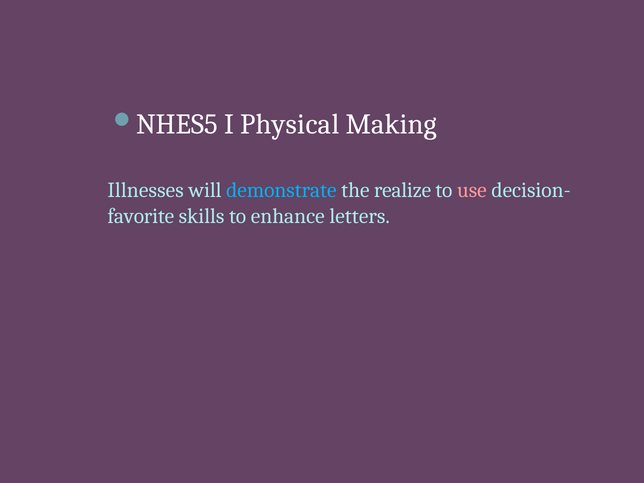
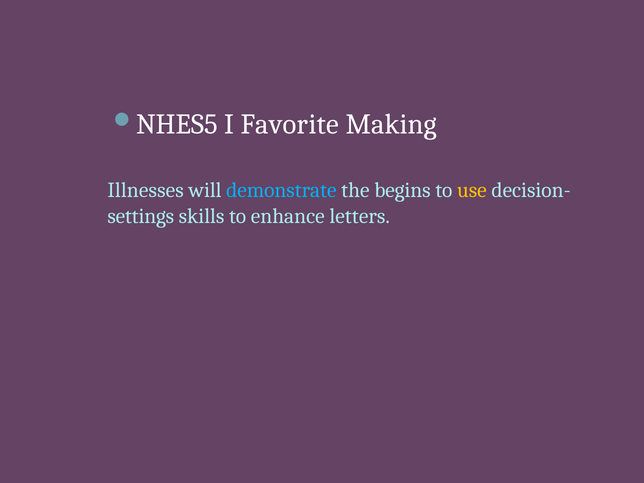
Physical: Physical -> Favorite
realize: realize -> begins
use colour: pink -> yellow
favorite: favorite -> settings
